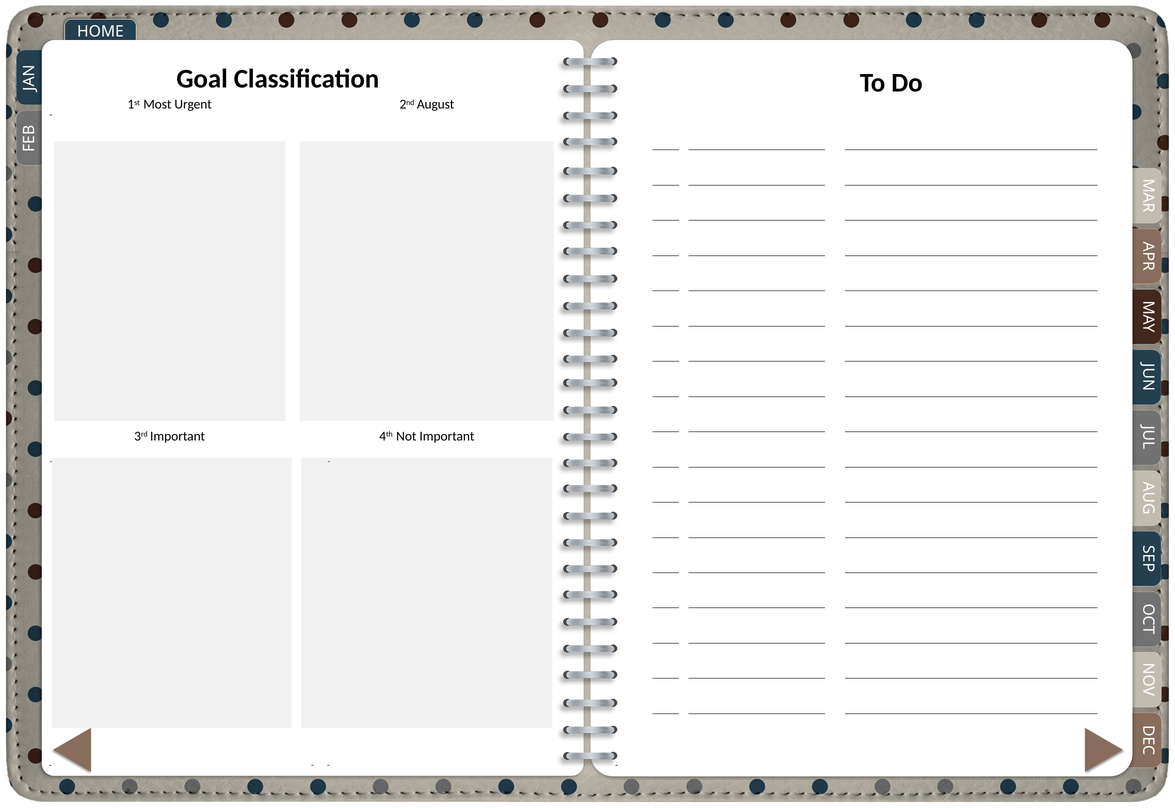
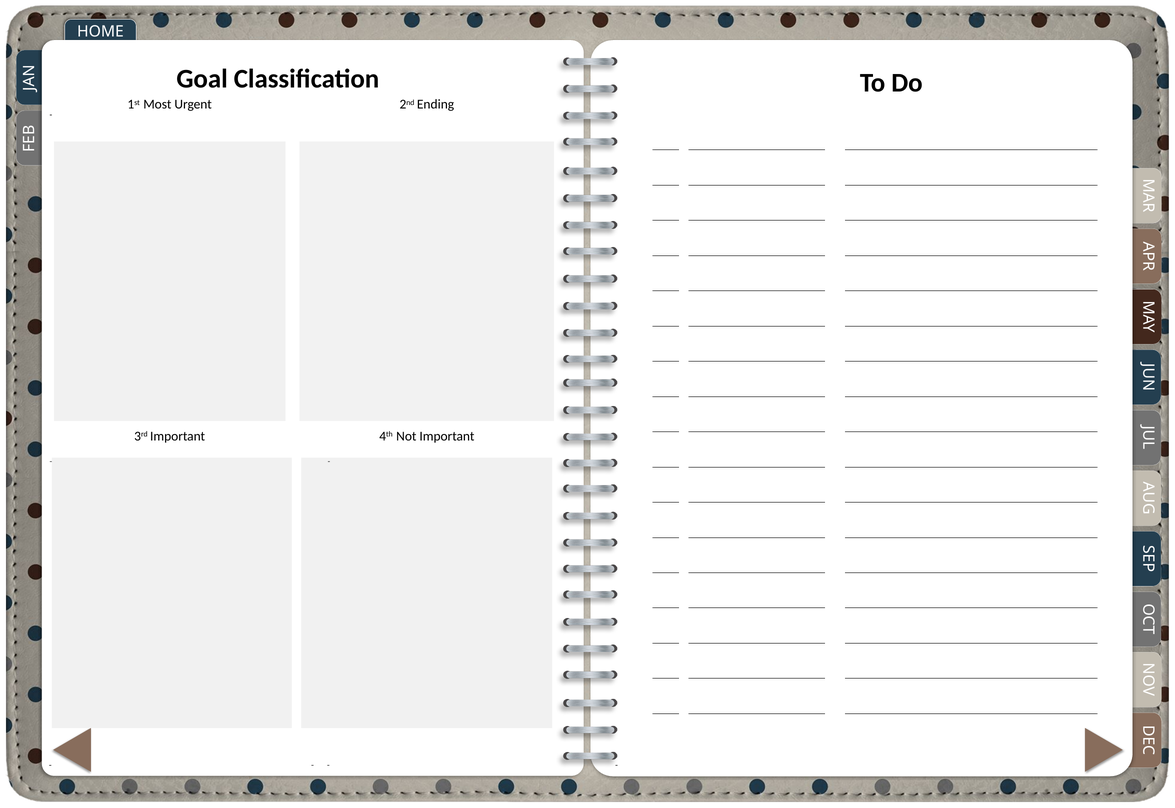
August: August -> Ending
